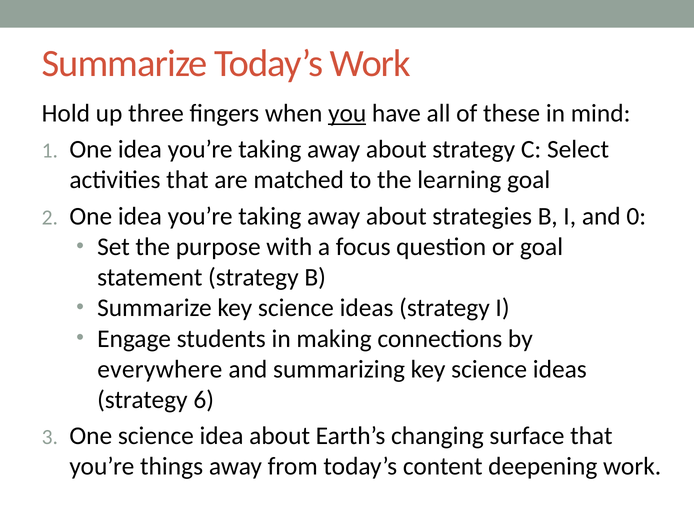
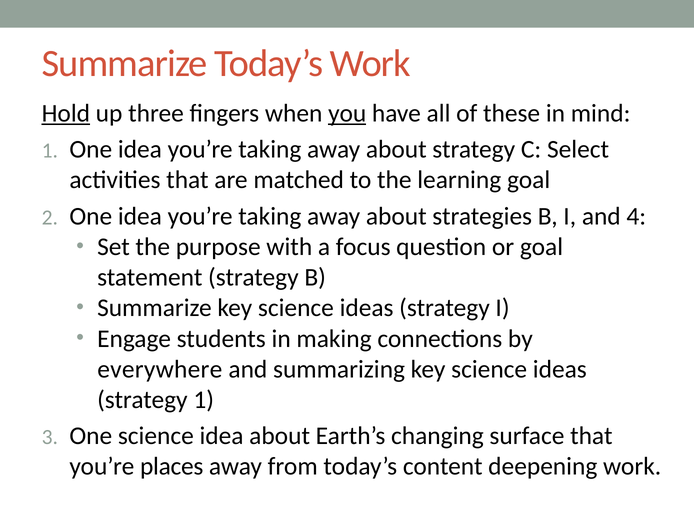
Hold underline: none -> present
0: 0 -> 4
strategy 6: 6 -> 1
things: things -> places
